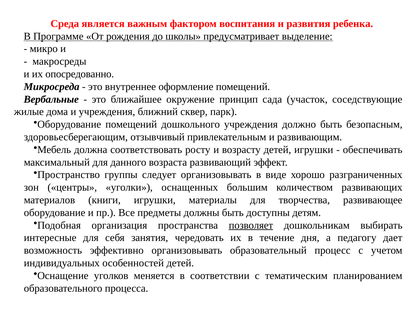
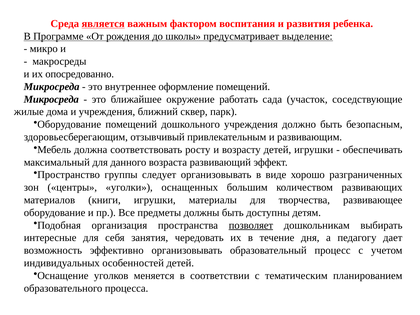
является underline: none -> present
Вербальные at (51, 99): Вербальные -> Микросреда
принцип: принцип -> работать
